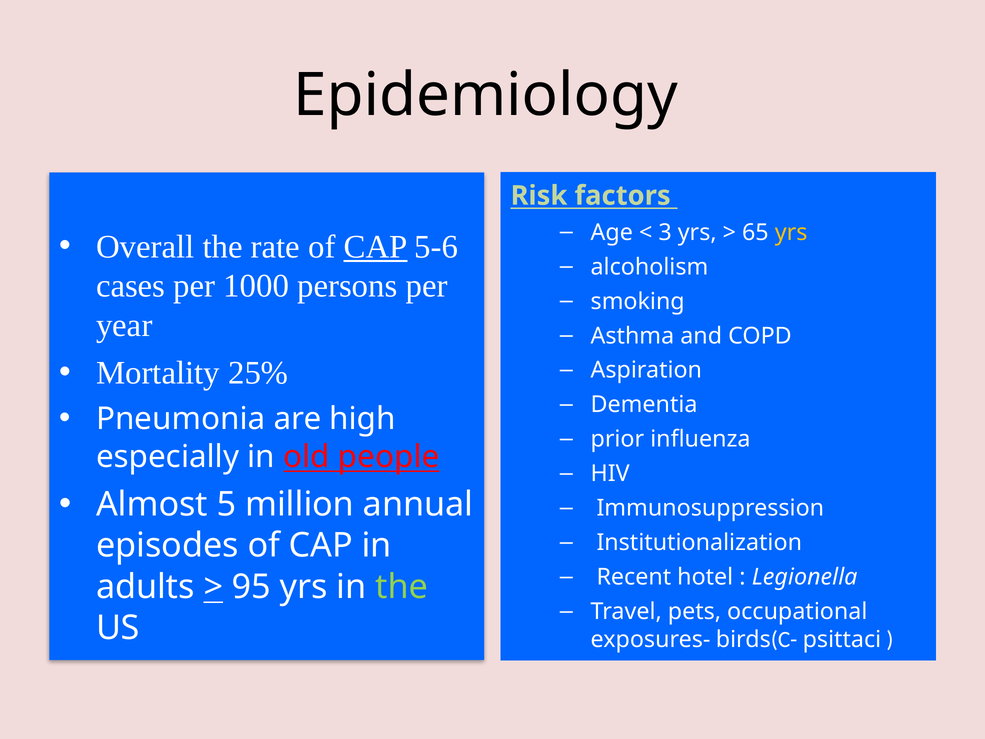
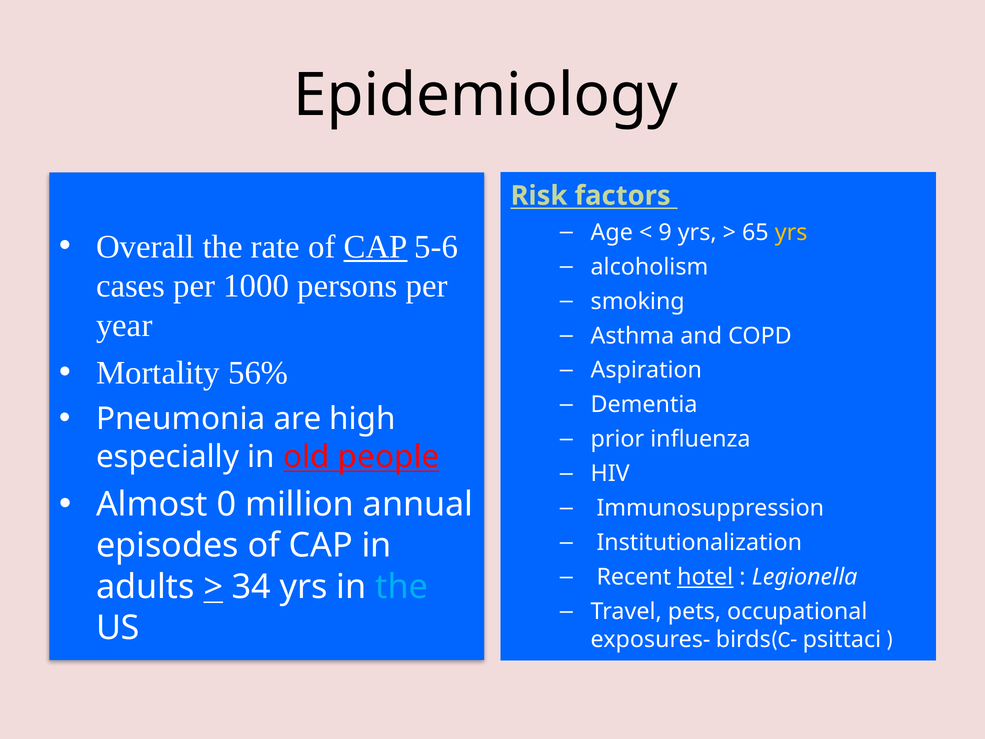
3: 3 -> 9
25%: 25% -> 56%
5: 5 -> 0
hotel underline: none -> present
95: 95 -> 34
the at (402, 587) colour: light green -> light blue
